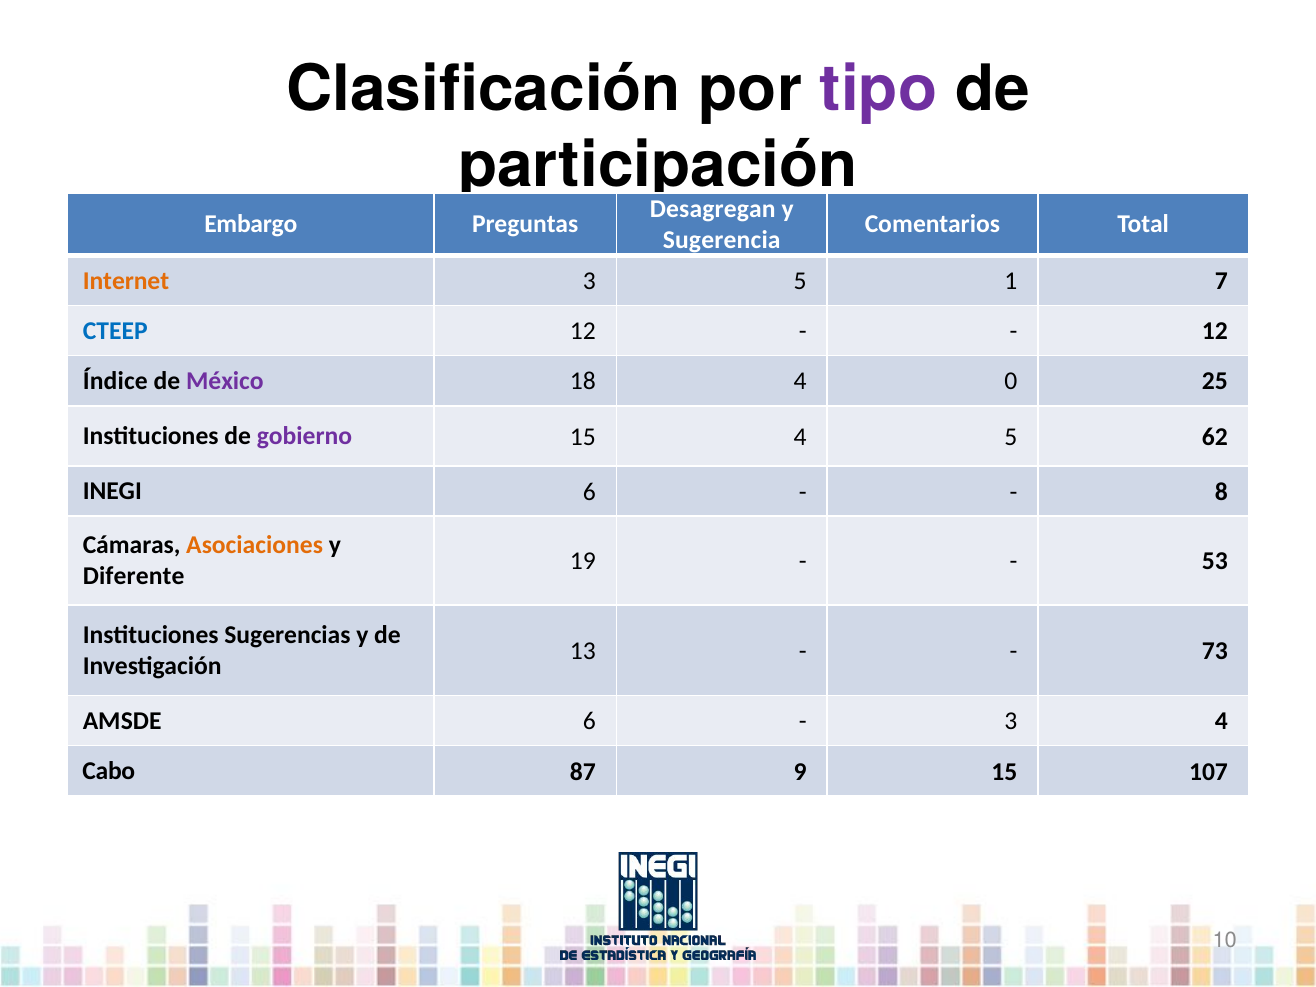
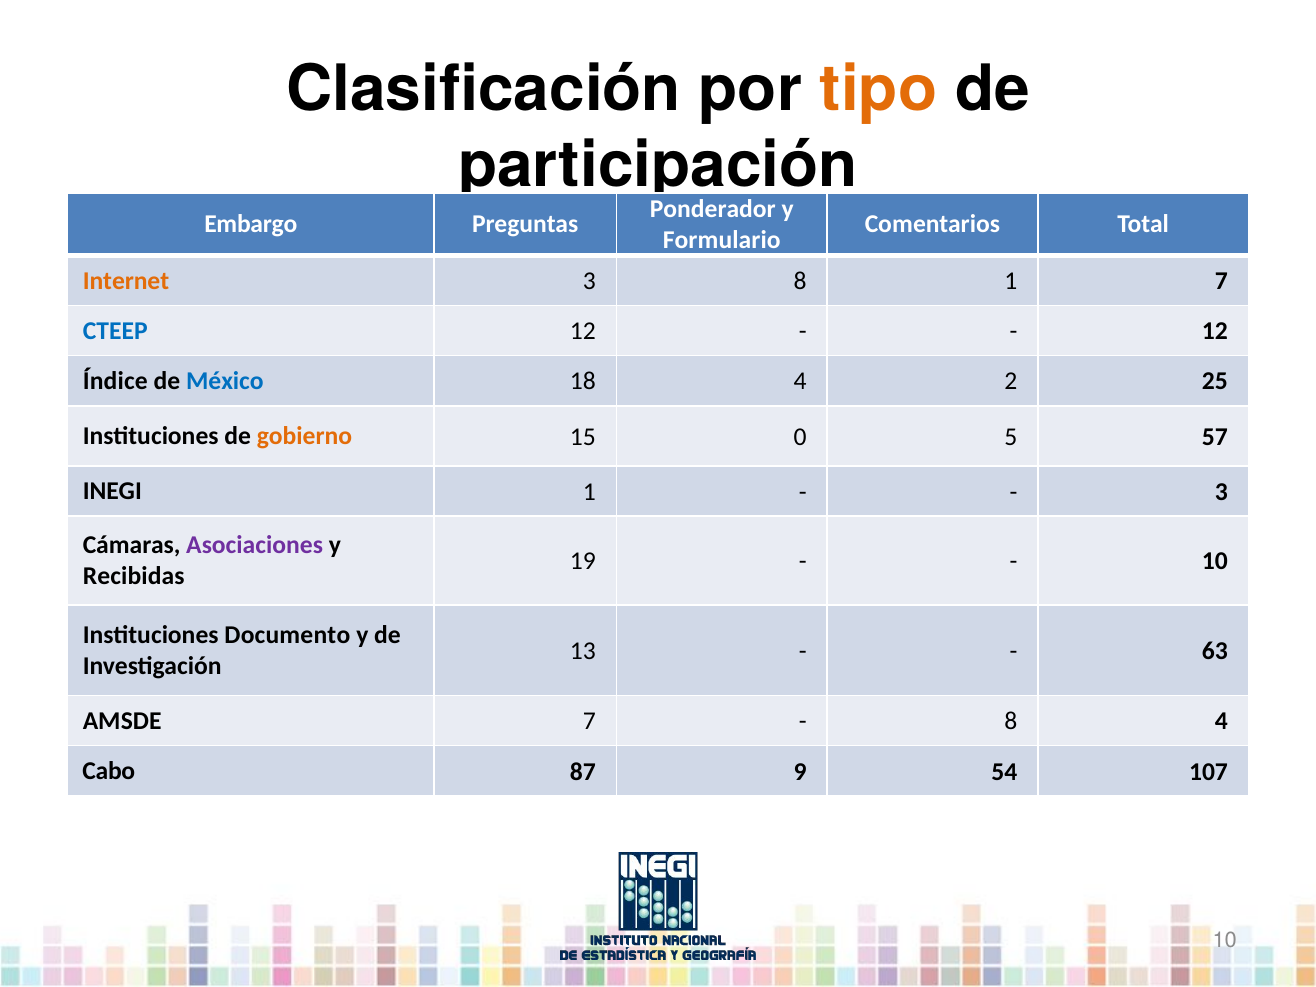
tipo colour: purple -> orange
Desagregan: Desagregan -> Ponderador
Sugerencia: Sugerencia -> Formulario
3 5: 5 -> 8
México colour: purple -> blue
0: 0 -> 2
gobierno colour: purple -> orange
15 4: 4 -> 0
62: 62 -> 57
INEGI 6: 6 -> 1
8 at (1221, 492): 8 -> 3
Asociaciones colour: orange -> purple
53 at (1215, 561): 53 -> 10
Diferente: Diferente -> Recibidas
Sugerencias: Sugerencias -> Documento
73: 73 -> 63
AMSDE 6: 6 -> 7
3 at (1011, 721): 3 -> 8
9 15: 15 -> 54
